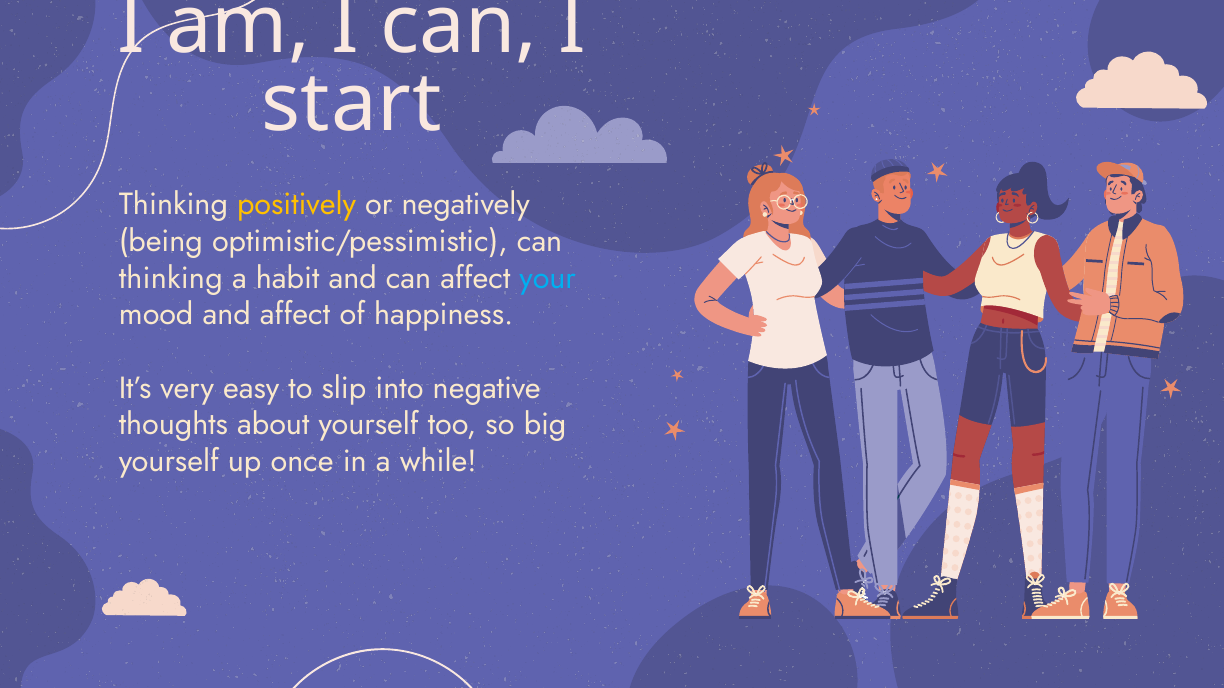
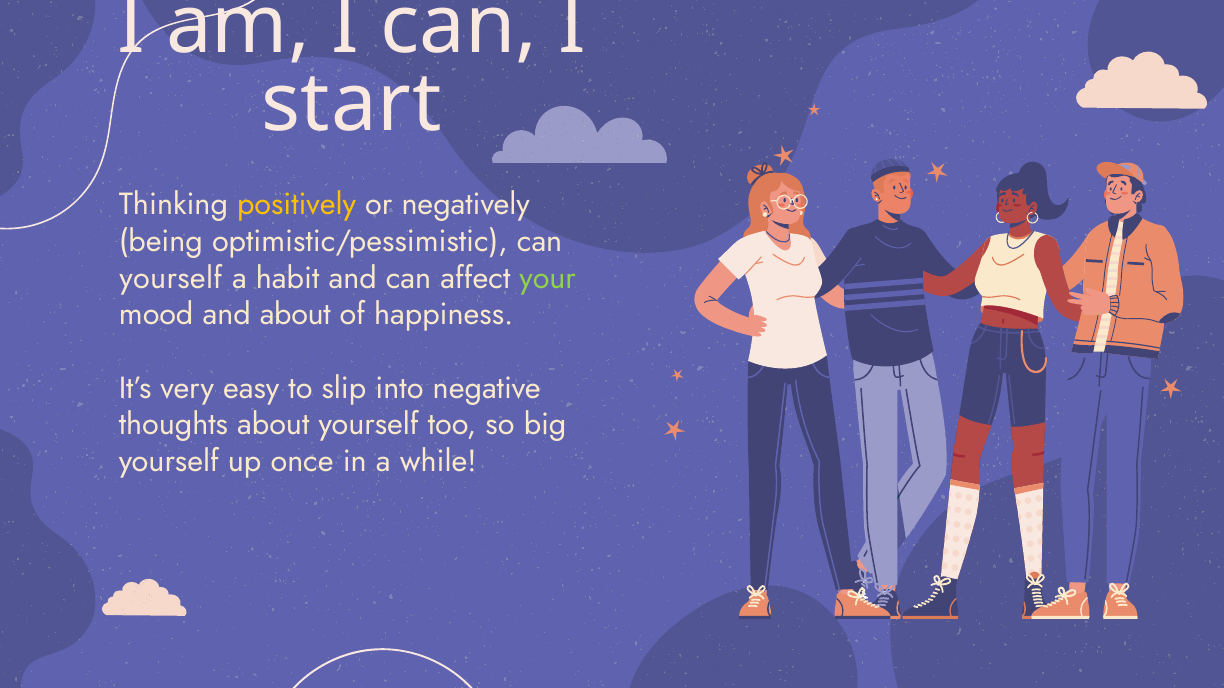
thinking at (171, 278): thinking -> yourself
your colour: light blue -> light green
and affect: affect -> about
